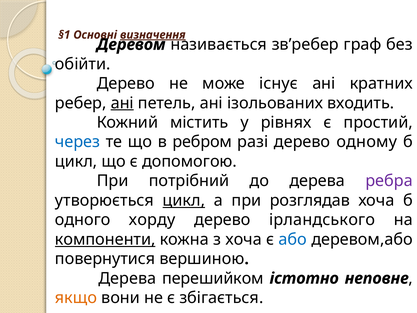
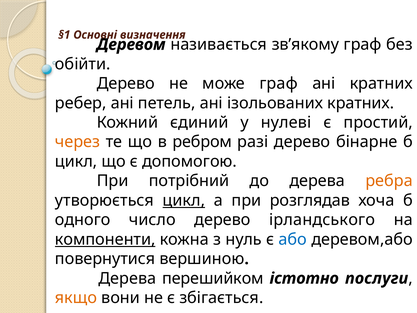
визначення underline: present -> none
зв’ребер: зв’ребер -> зв’якому
може існує: існує -> граф
ані at (122, 103) underline: present -> none
ізольованих входить: входить -> кратних
містить: містить -> єдиний
рівнях: рівнях -> нулеві
через colour: blue -> orange
одному: одному -> бінарне
ребра colour: purple -> orange
хорду: хорду -> число
з хоча: хоча -> нуль
неповне: неповне -> послуги
